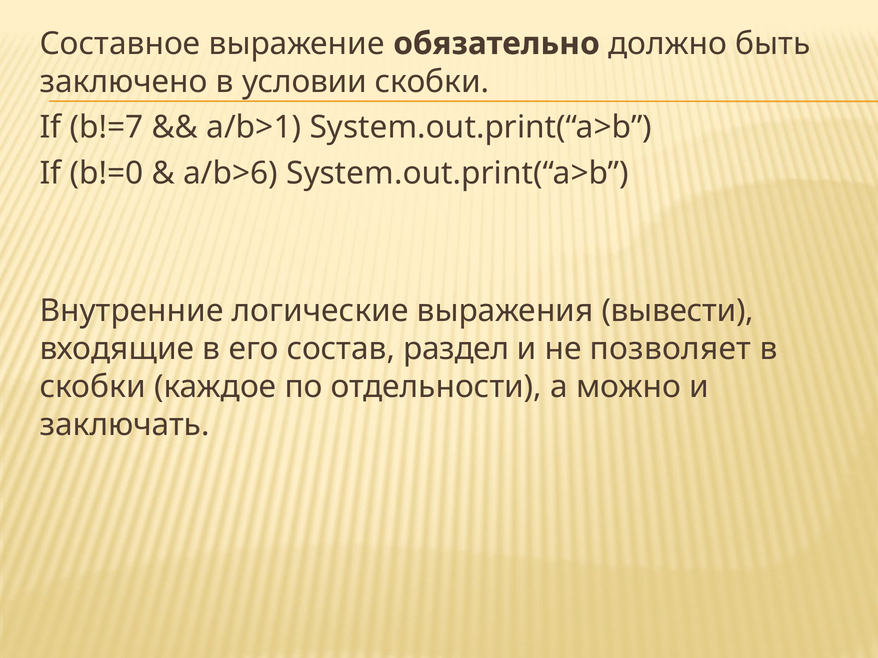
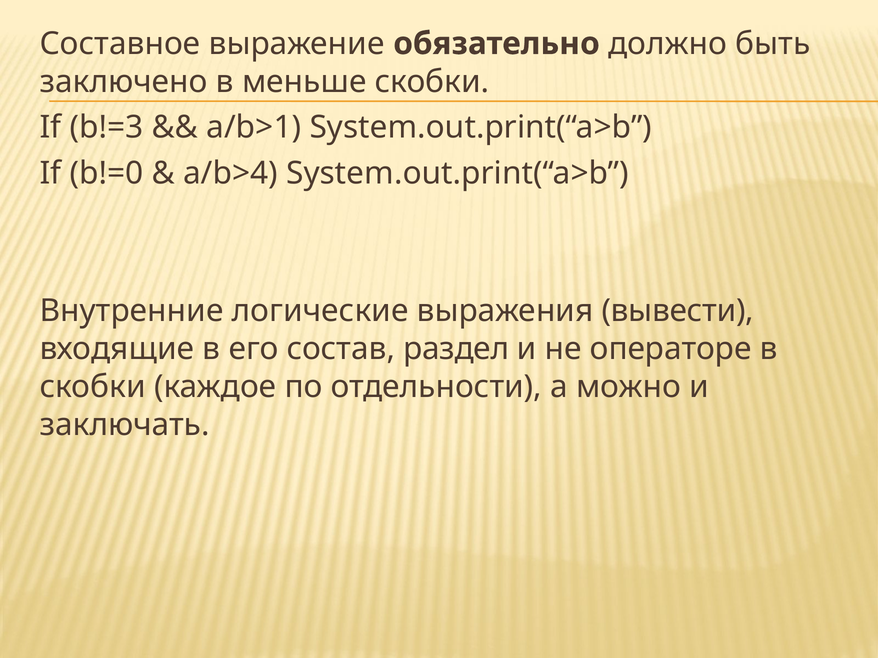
условии: условии -> меньше
b!=7: b!=7 -> b!=3
a/b>6: a/b>6 -> a/b>4
позволяет: позволяет -> операторе
